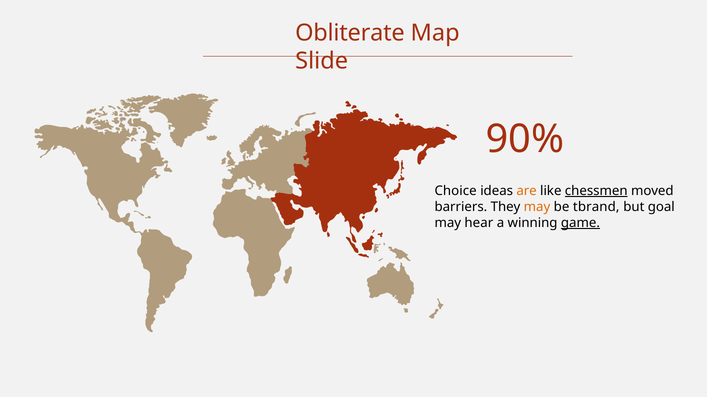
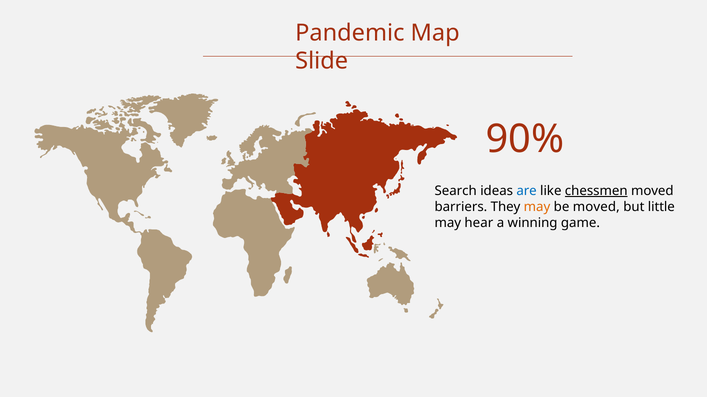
Obliterate: Obliterate -> Pandemic
Choice: Choice -> Search
are colour: orange -> blue
be tbrand: tbrand -> moved
goal: goal -> little
game underline: present -> none
